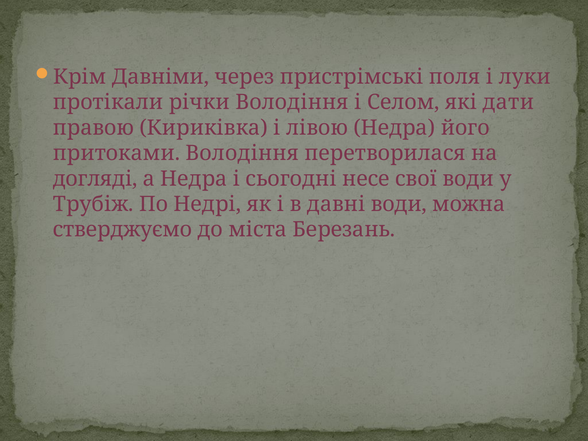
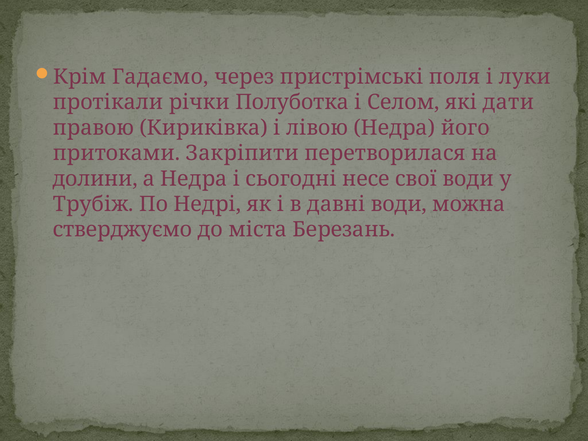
Давніми: Давніми -> Гадаємо
річки Володіння: Володіння -> Полуботка
притоками Володіння: Володіння -> Закріпити
догляді: догляді -> долини
